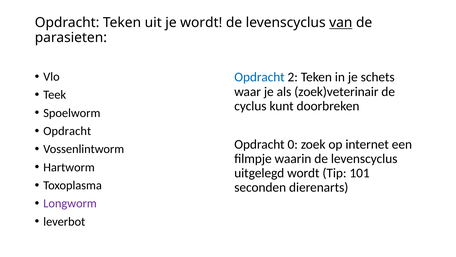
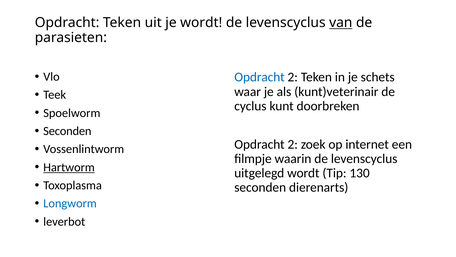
zoek)veterinair: zoek)veterinair -> kunt)veterinair
Opdracht at (67, 131): Opdracht -> Seconden
0 at (293, 144): 0 -> 2
Hartworm underline: none -> present
101: 101 -> 130
Longworm colour: purple -> blue
